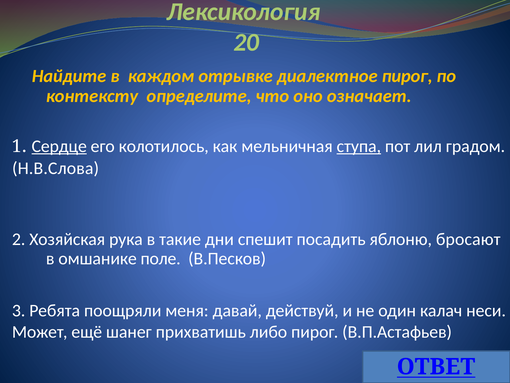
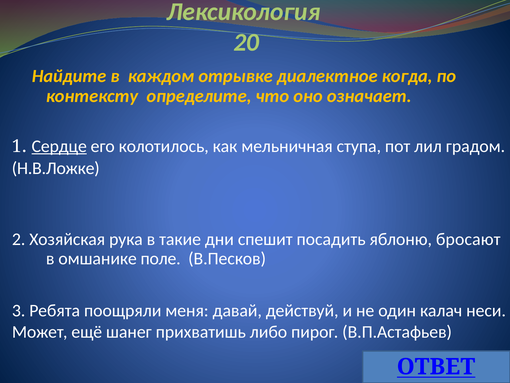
диалектное пирог: пирог -> когда
ступа underline: present -> none
Н.В.Слова: Н.В.Слова -> Н.В.Ложке
